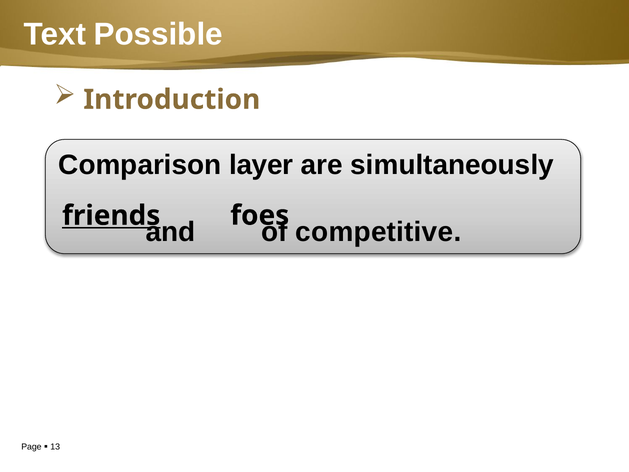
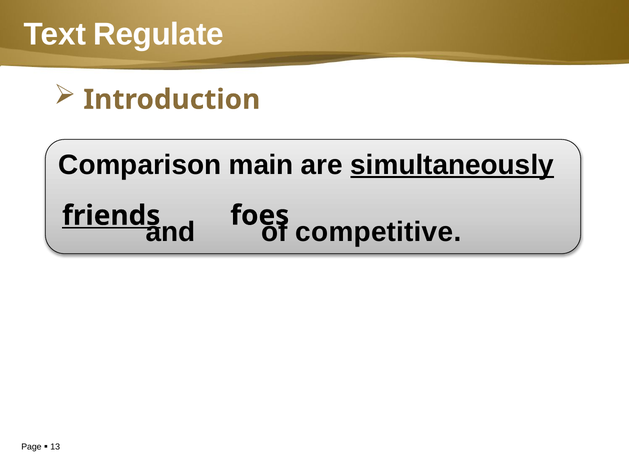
Possible: Possible -> Regulate
layer: layer -> main
simultaneously underline: none -> present
